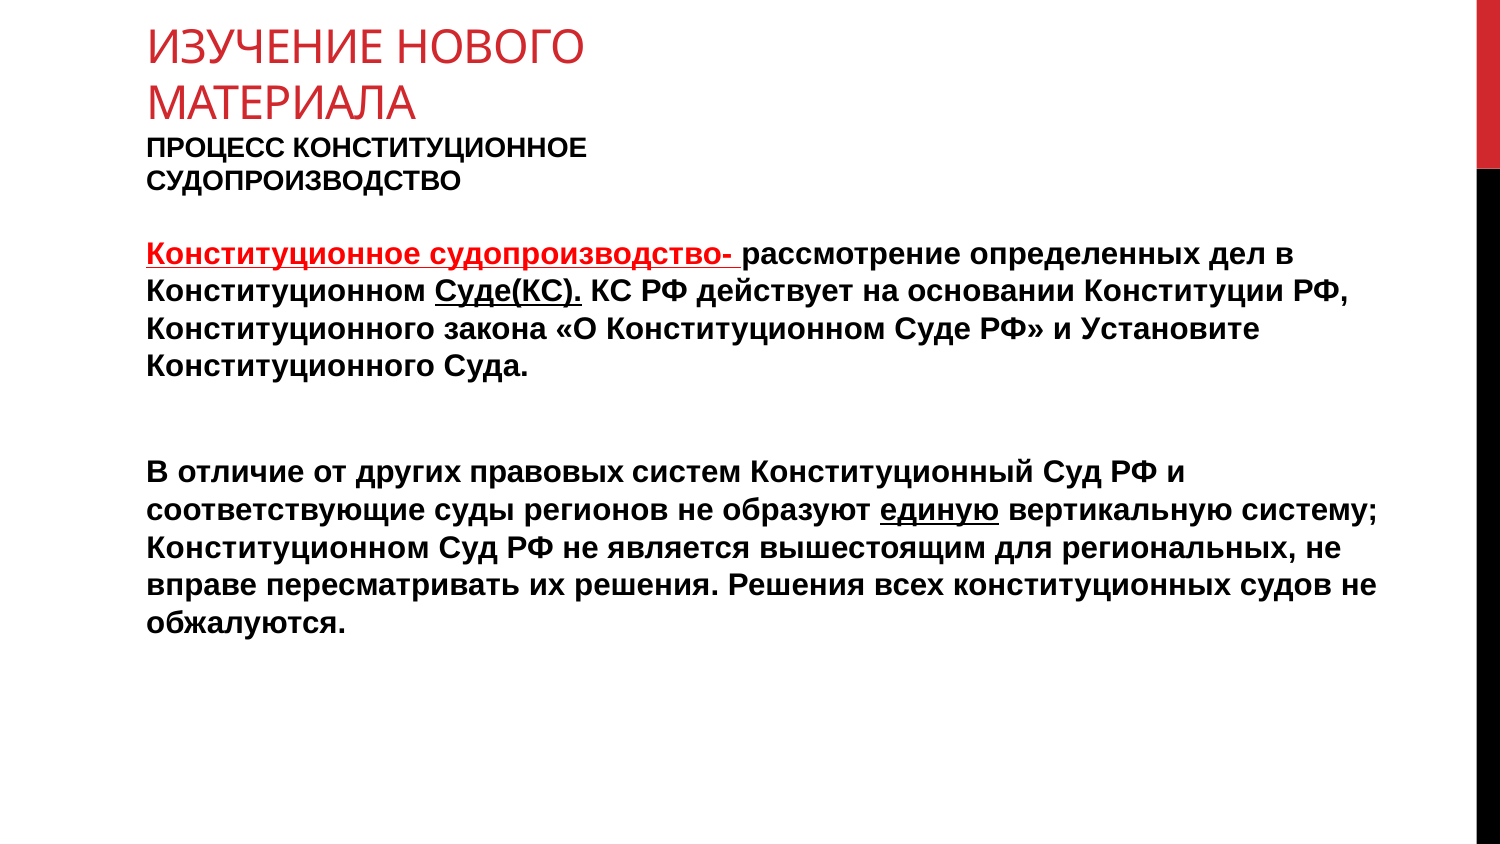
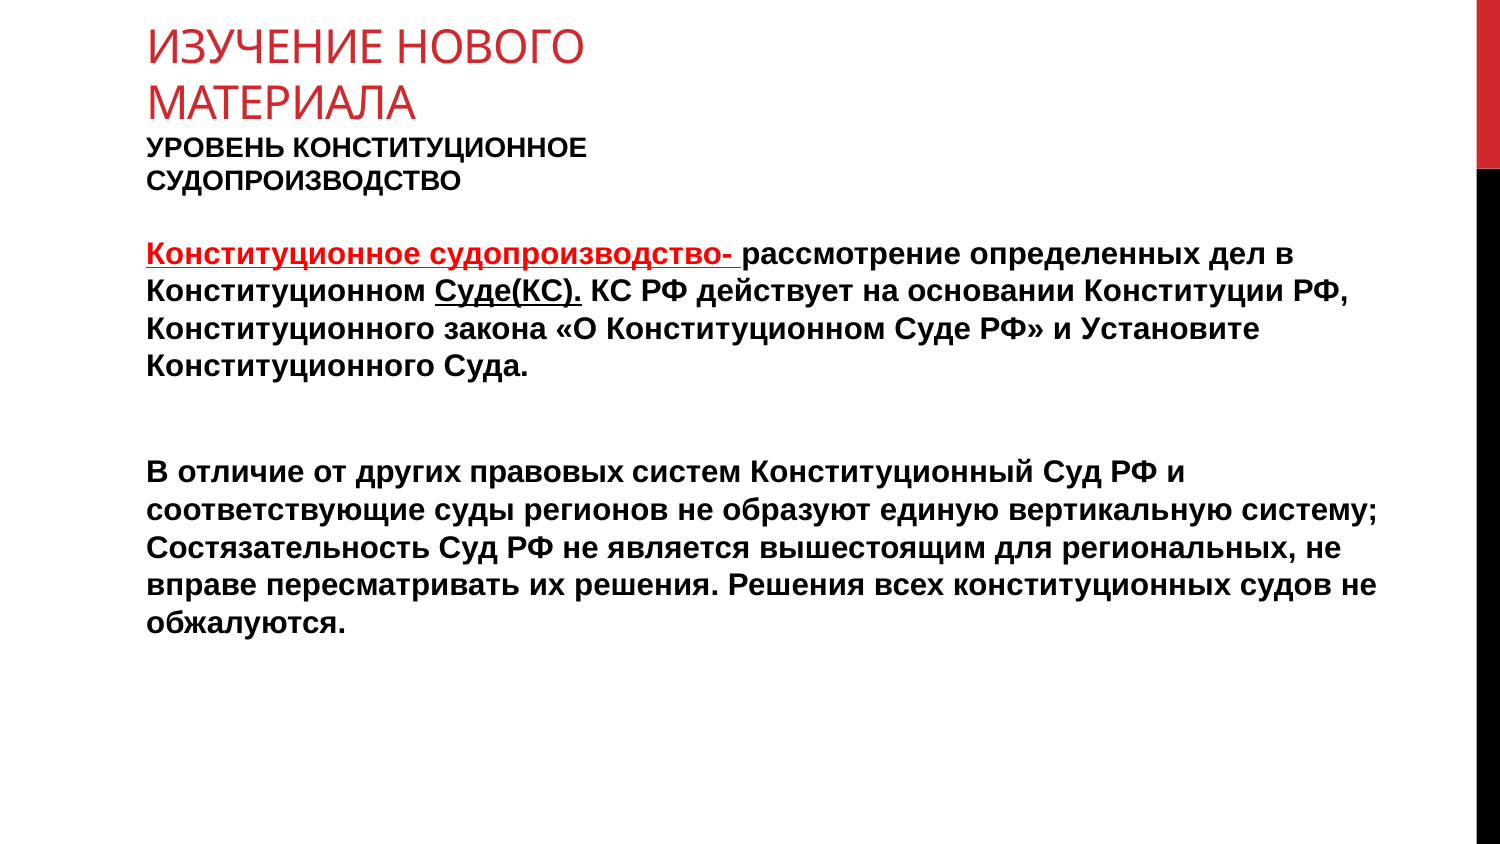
ПРОЦЕСС: ПРОЦЕСС -> УРОВЕНЬ
единую underline: present -> none
Конституционном at (288, 548): Конституционном -> Состязательность
